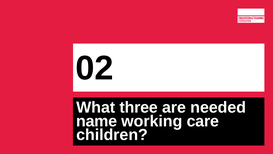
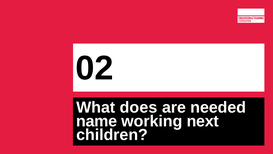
three: three -> does
care: care -> next
